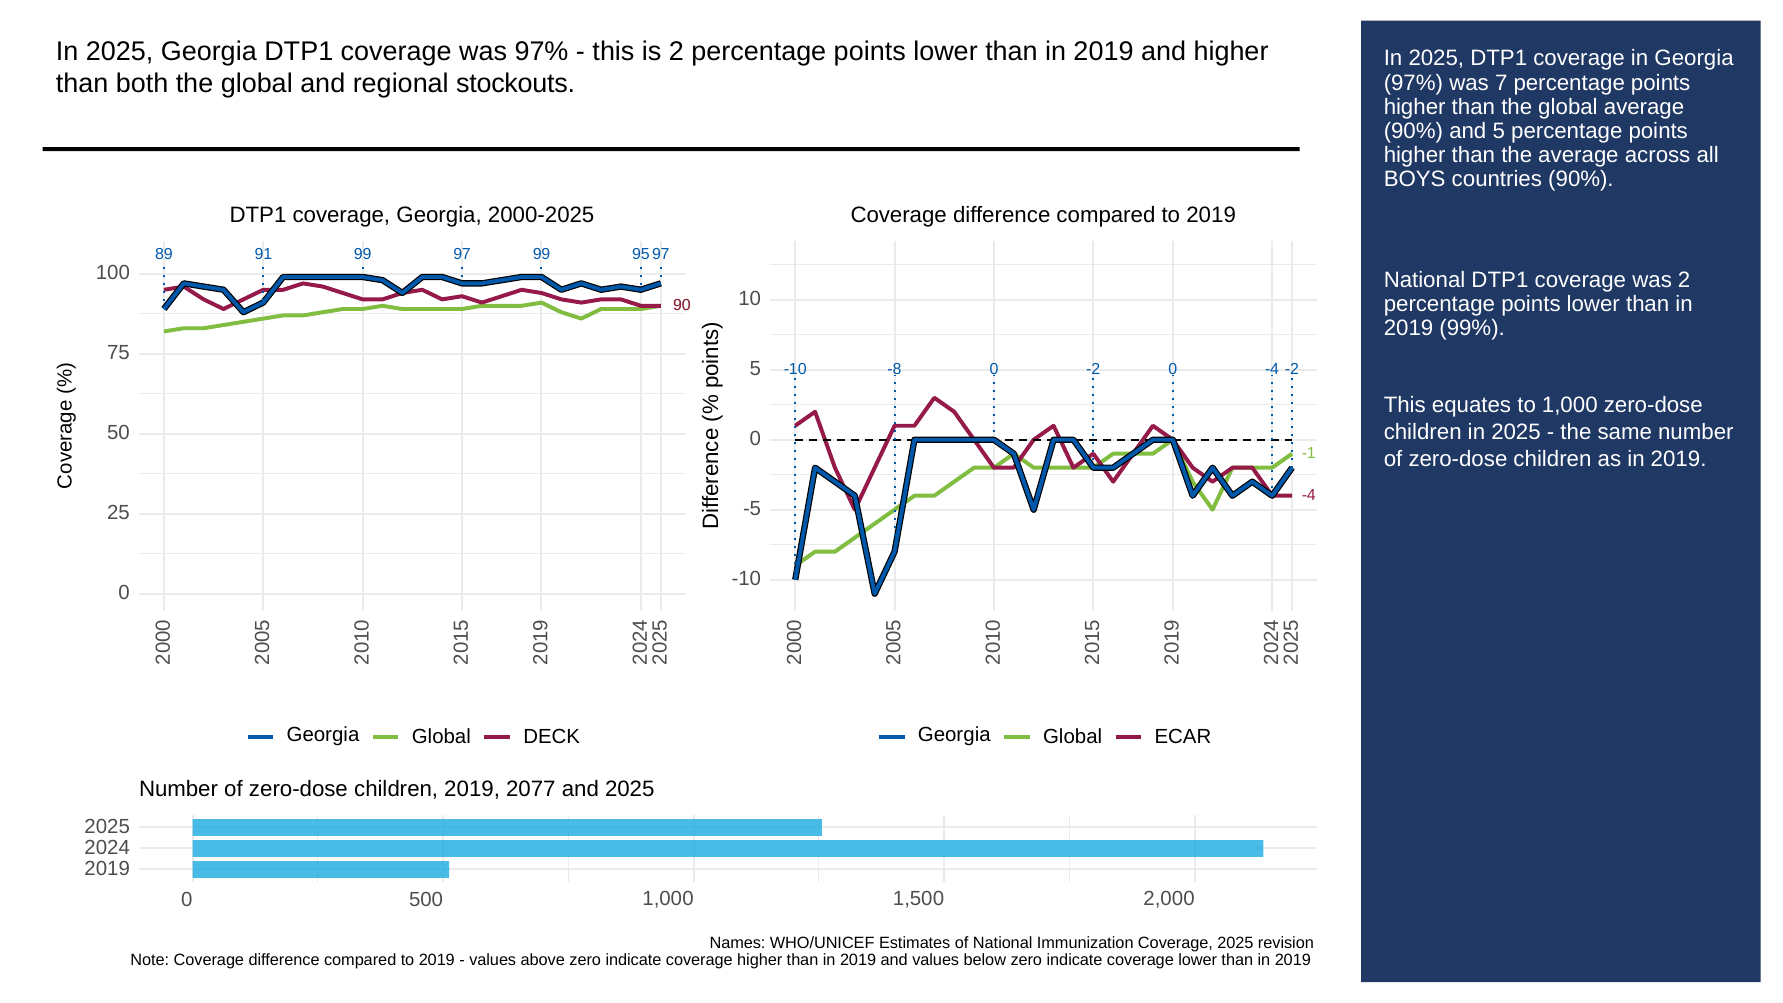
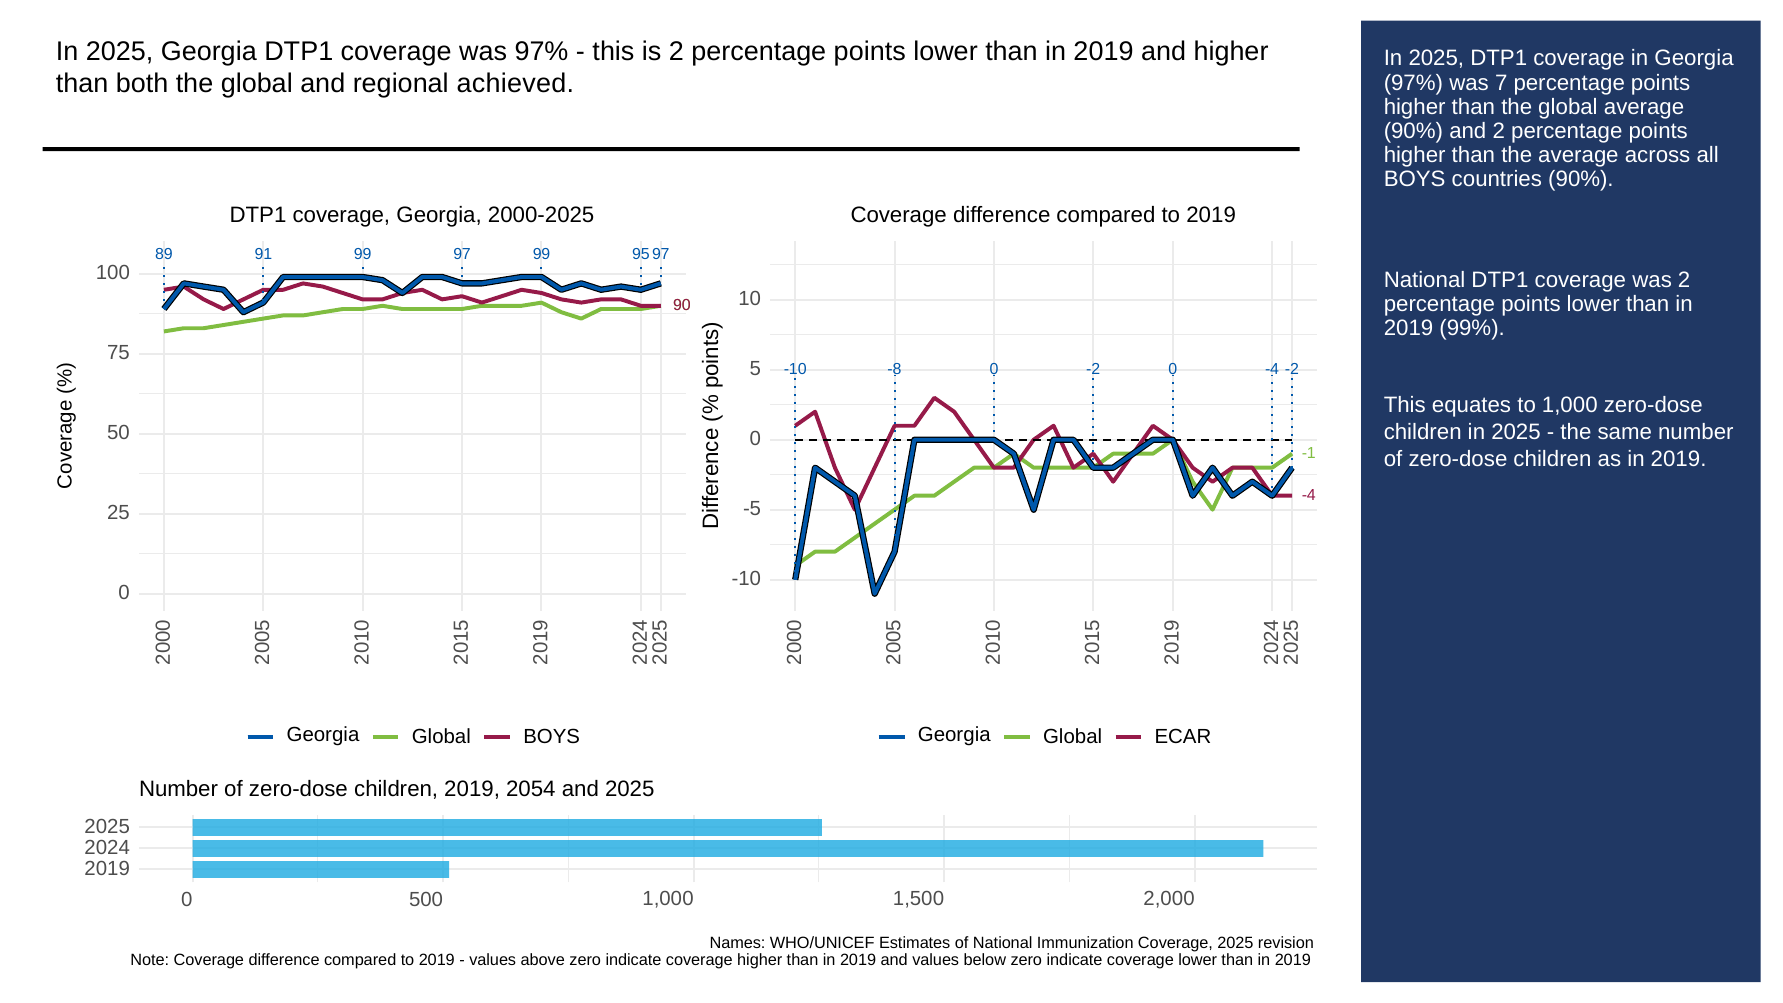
stockouts: stockouts -> achieved
and 5: 5 -> 2
Global DECK: DECK -> BOYS
2077: 2077 -> 2054
